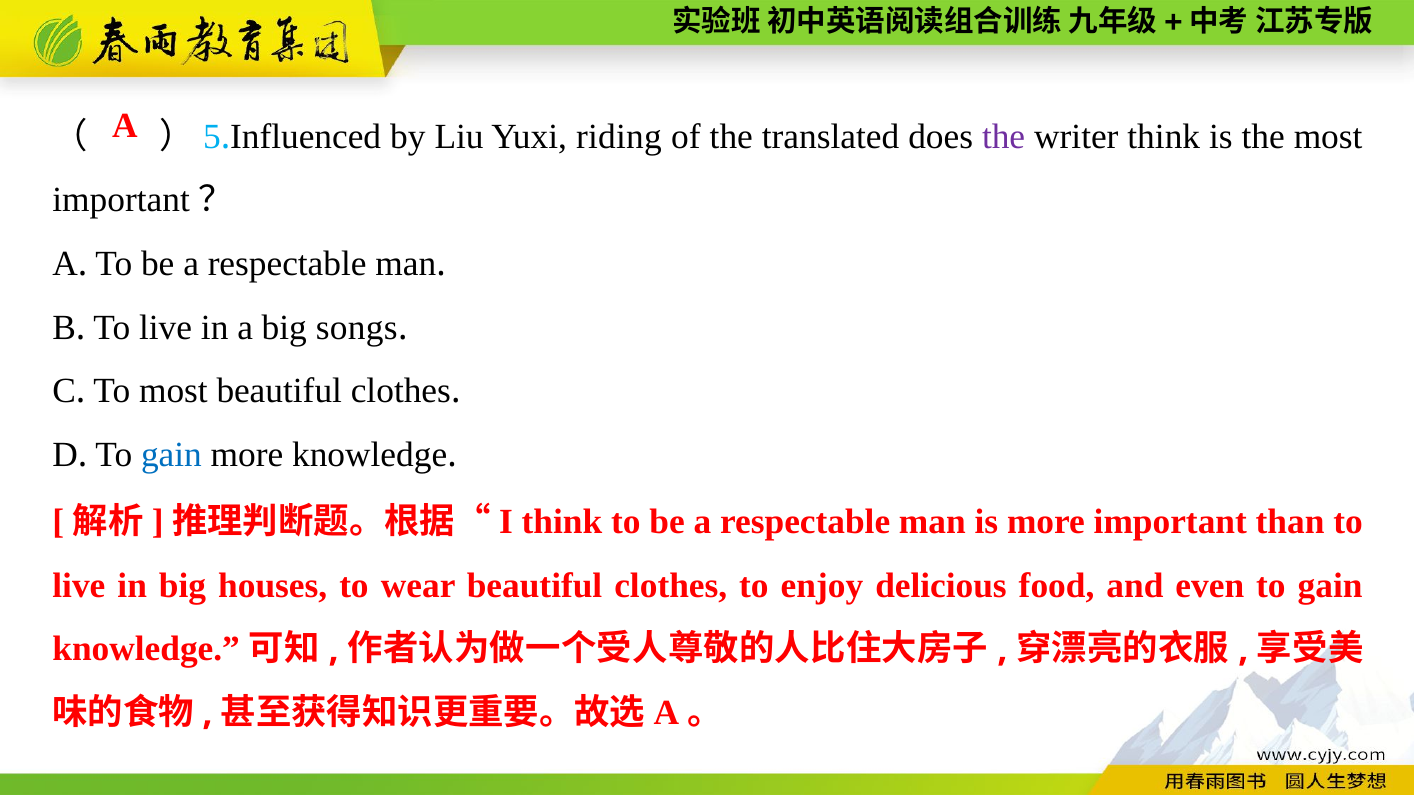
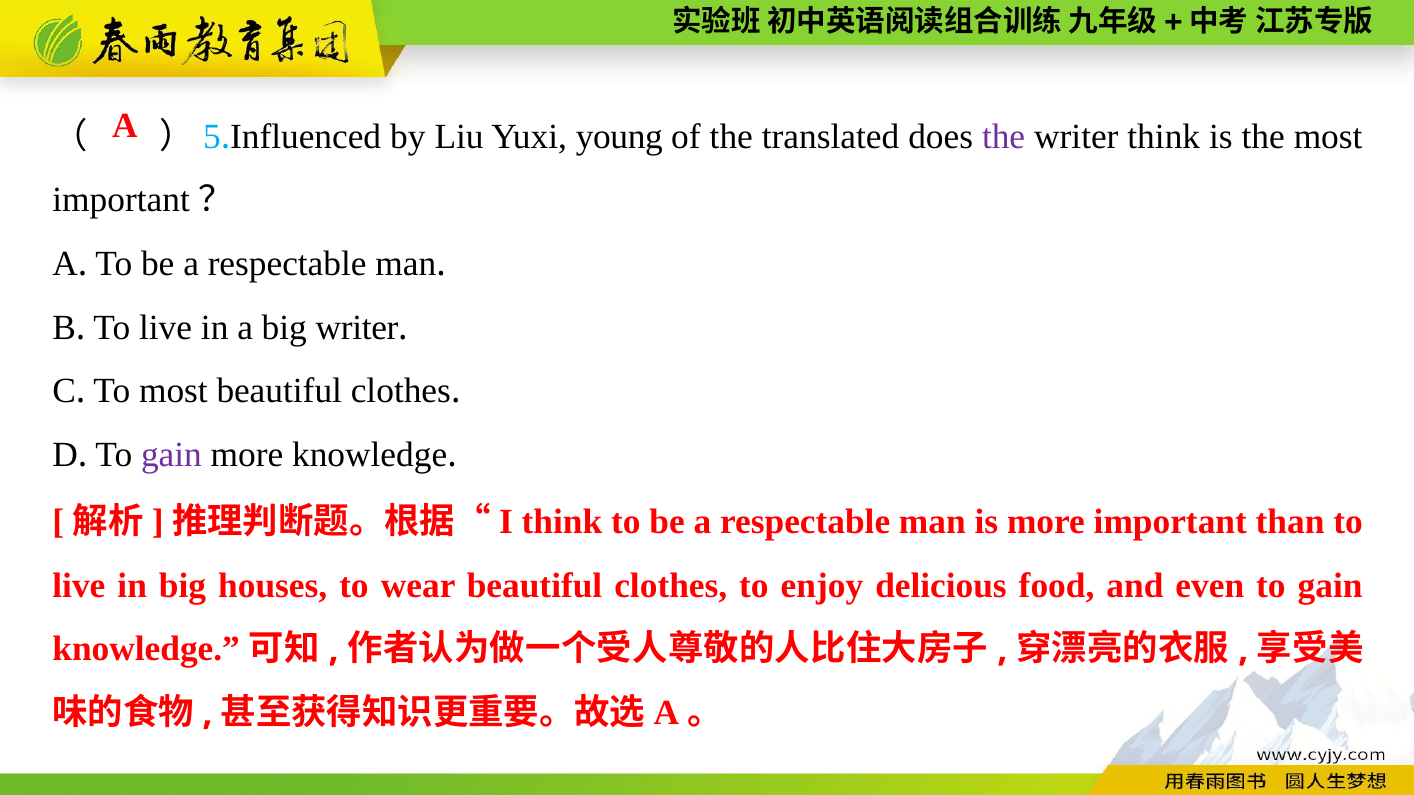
riding: riding -> young
big songs: songs -> writer
gain at (171, 455) colour: blue -> purple
